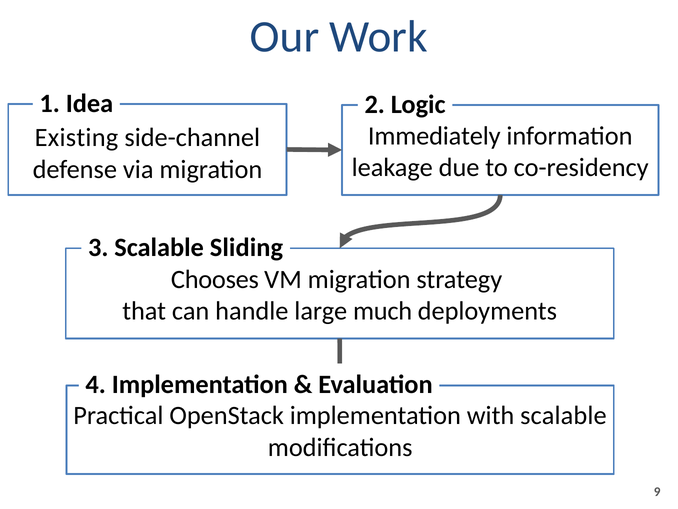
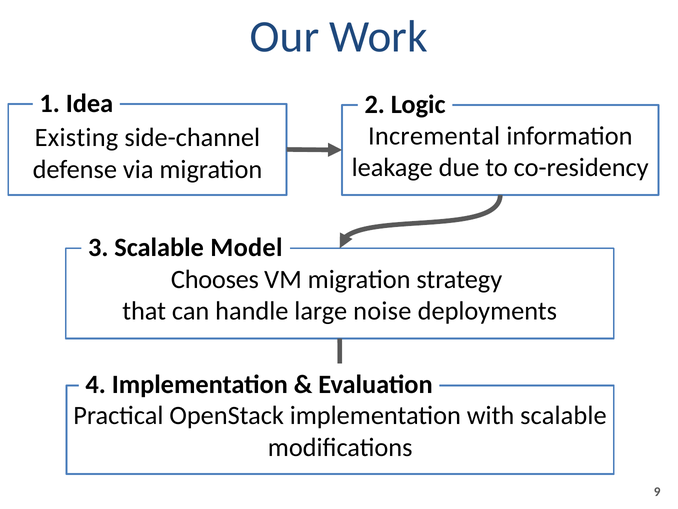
Immediately: Immediately -> Incremental
Sliding: Sliding -> Model
much: much -> noise
